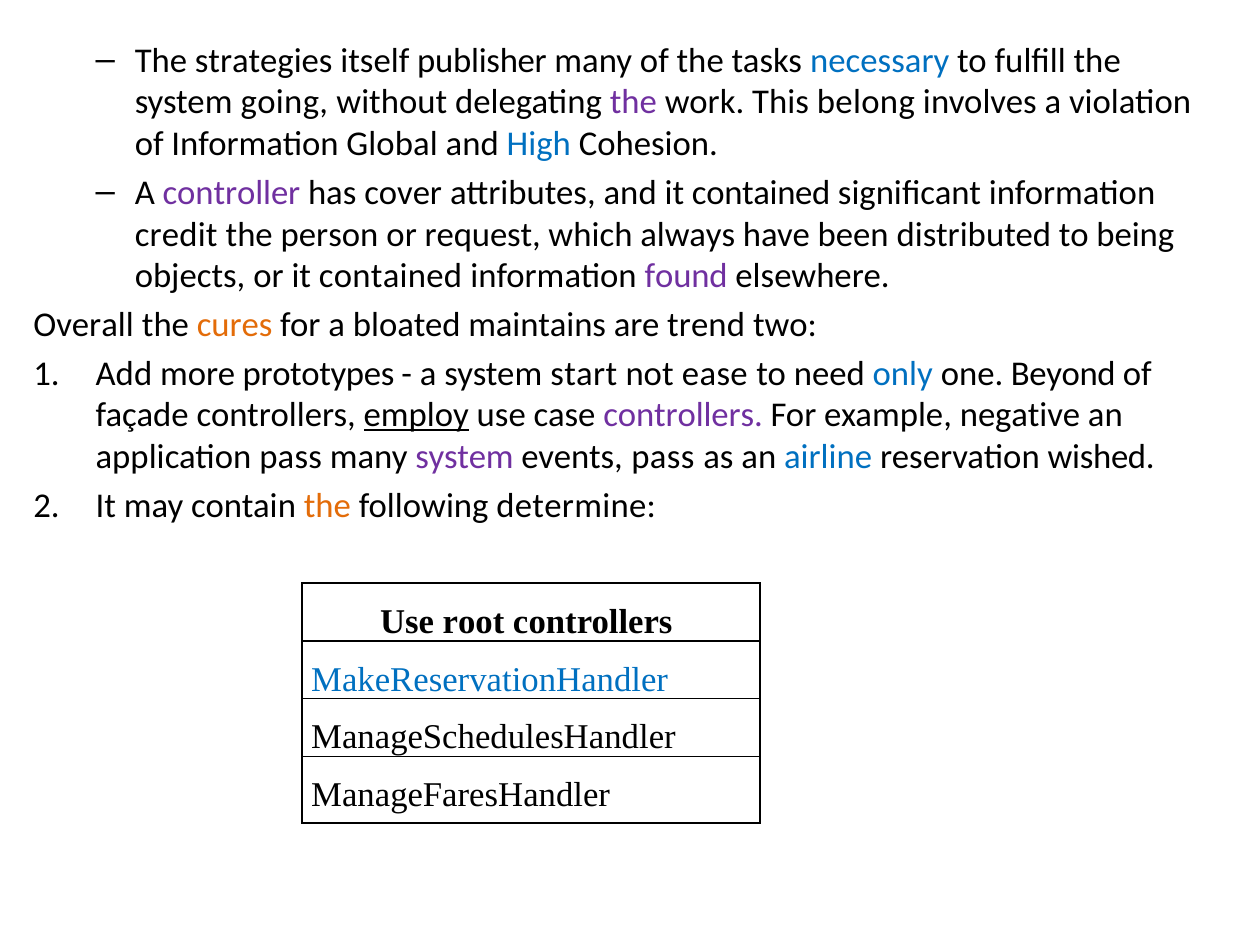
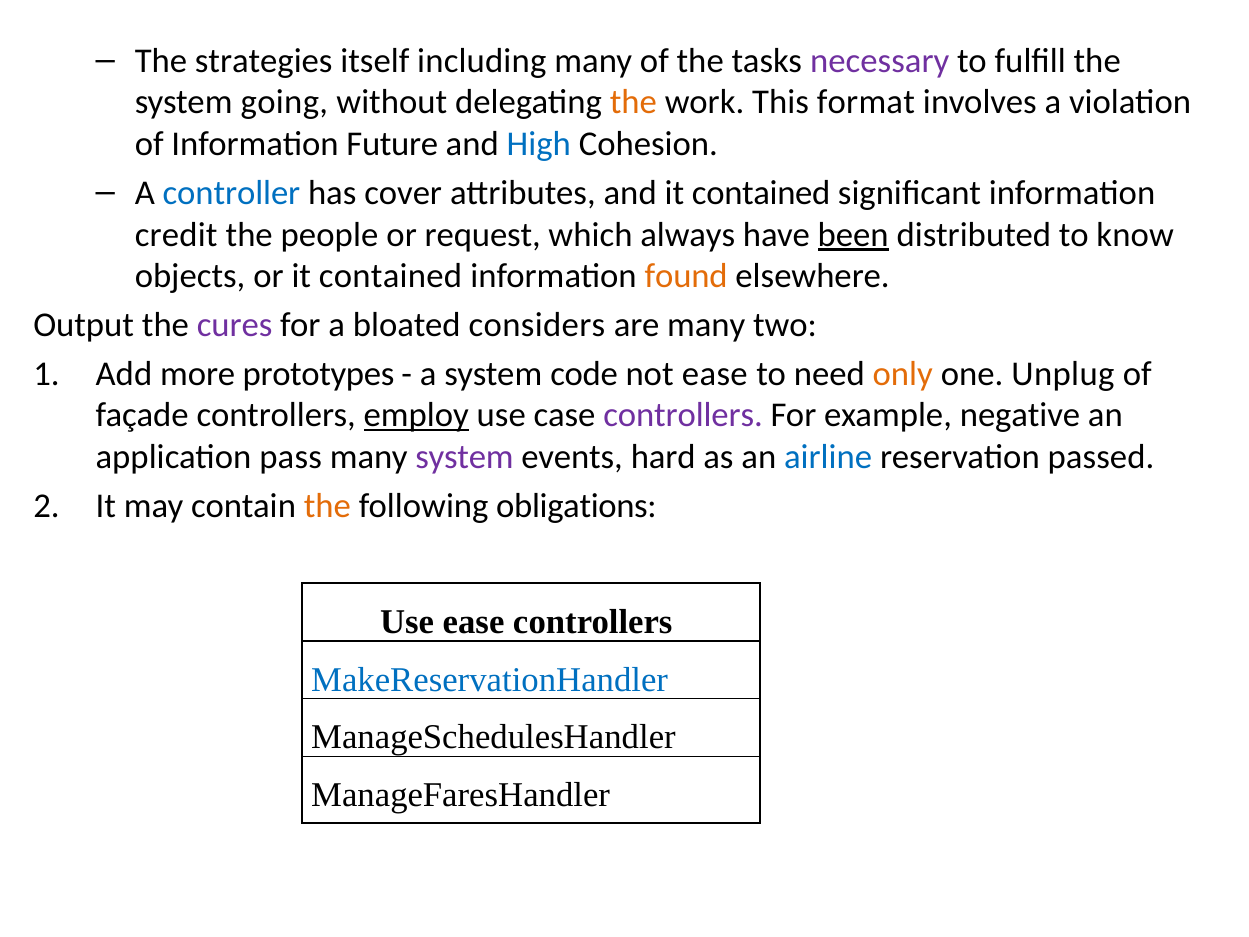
publisher: publisher -> including
necessary colour: blue -> purple
the at (633, 102) colour: purple -> orange
belong: belong -> format
Global: Global -> Future
controller colour: purple -> blue
person: person -> people
been underline: none -> present
being: being -> know
found colour: purple -> orange
Overall: Overall -> Output
cures colour: orange -> purple
maintains: maintains -> considers
are trend: trend -> many
start: start -> code
only colour: blue -> orange
Beyond: Beyond -> Unplug
events pass: pass -> hard
wished: wished -> passed
determine: determine -> obligations
Use root: root -> ease
